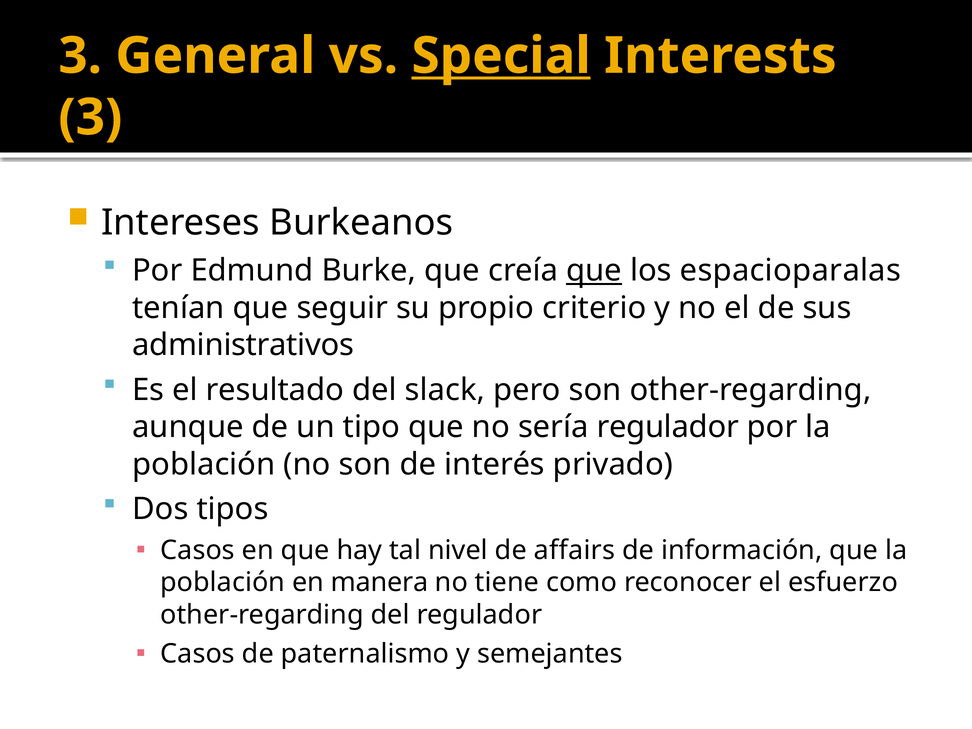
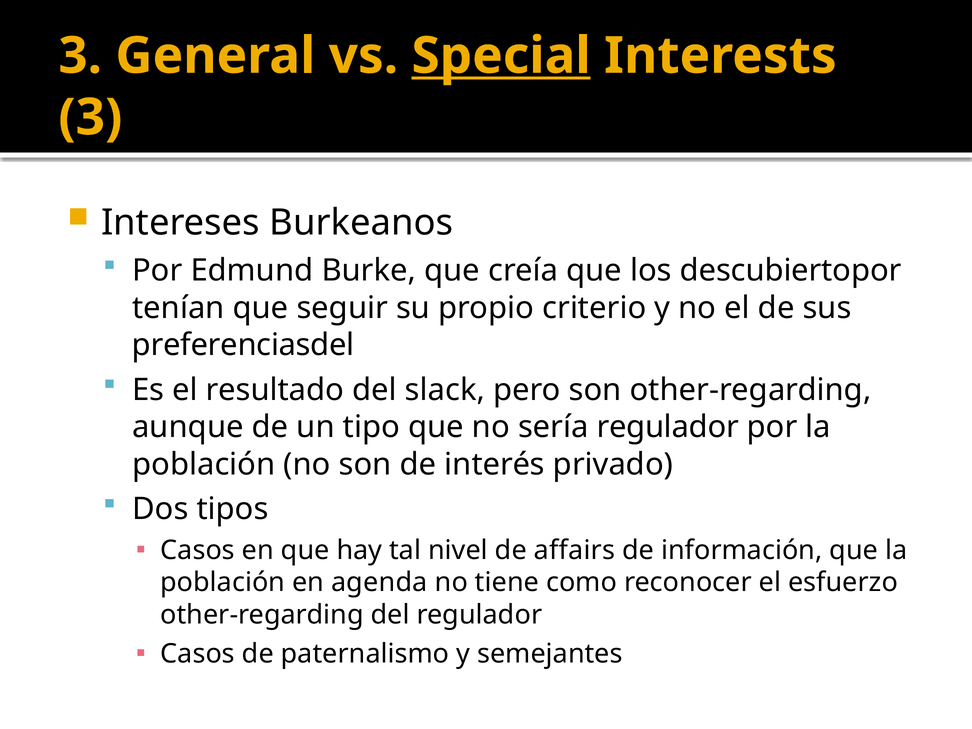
que at (594, 271) underline: present -> none
espacioparalas: espacioparalas -> descubiertopor
administrativos: administrativos -> preferenciasdel
manera: manera -> agenda
